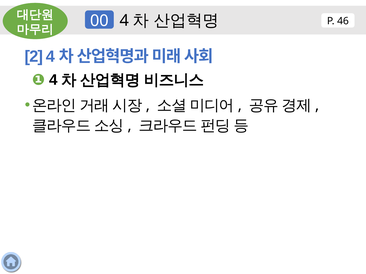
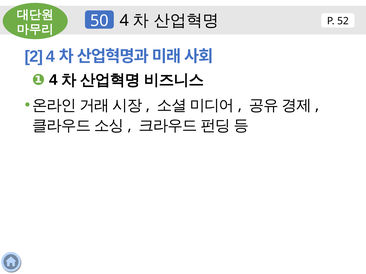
46: 46 -> 52
00: 00 -> 50
